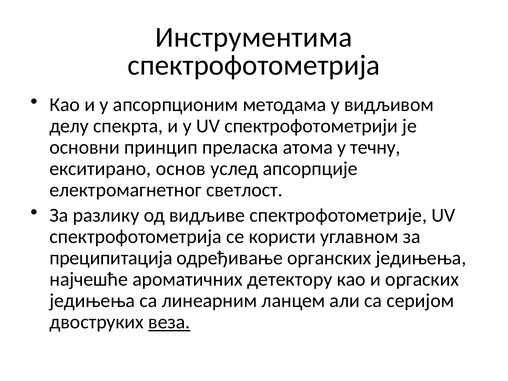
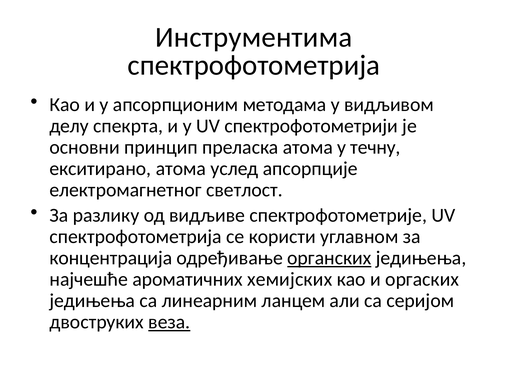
екситирано основ: основ -> атома
преципитација: преципитација -> концентрација
органских underline: none -> present
детектору: детектору -> хемијских
